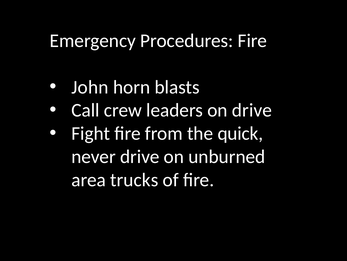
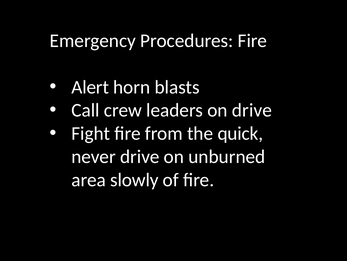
John: John -> Alert
trucks: trucks -> slowly
